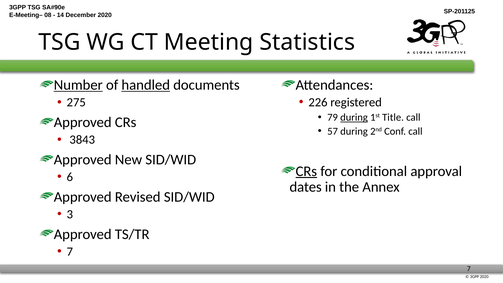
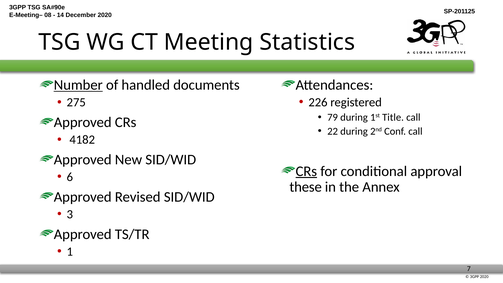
handled underline: present -> none
during at (354, 117) underline: present -> none
57: 57 -> 22
3843: 3843 -> 4182
dates: dates -> these
7 at (70, 252): 7 -> 1
